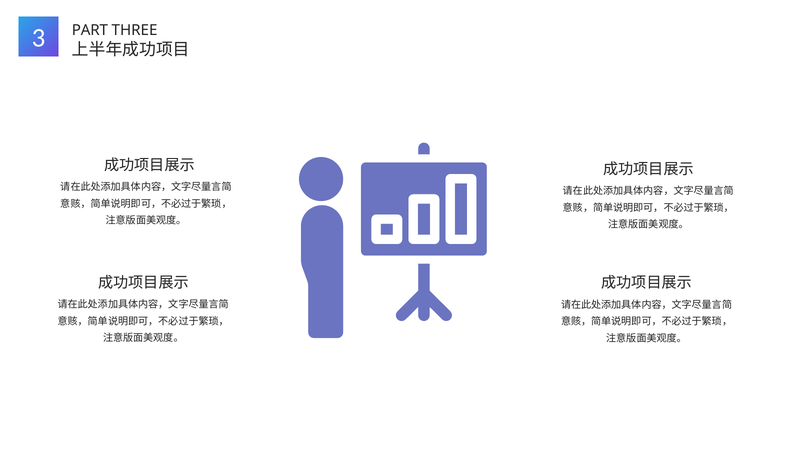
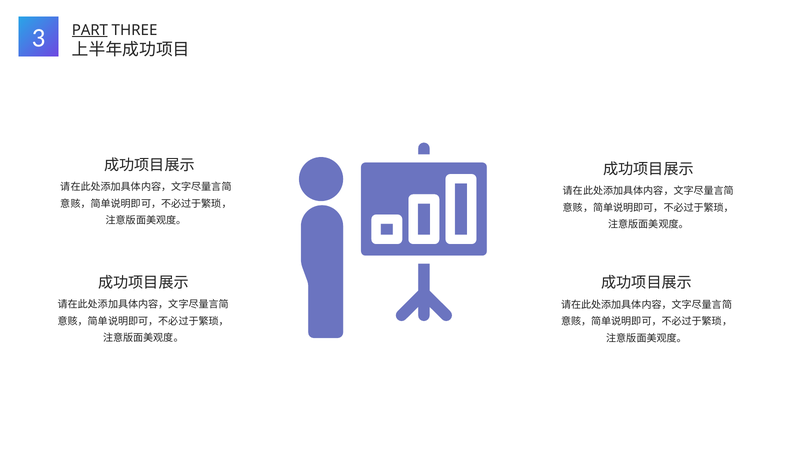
PART underline: none -> present
